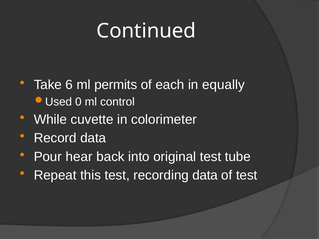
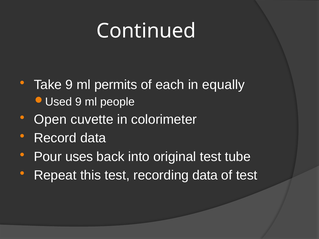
Take 6: 6 -> 9
0 at (78, 102): 0 -> 9
control: control -> people
While: While -> Open
hear: hear -> uses
